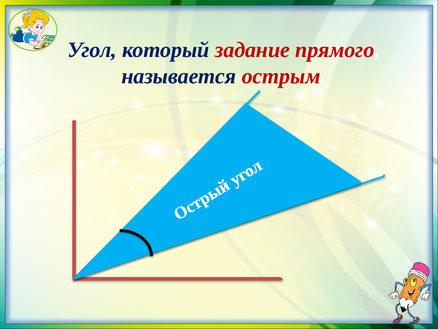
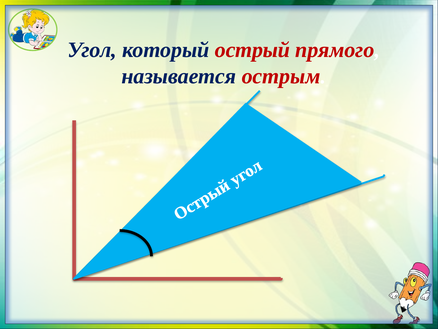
задание: задание -> острый
